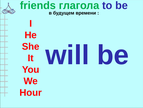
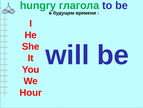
friends: friends -> hungry
